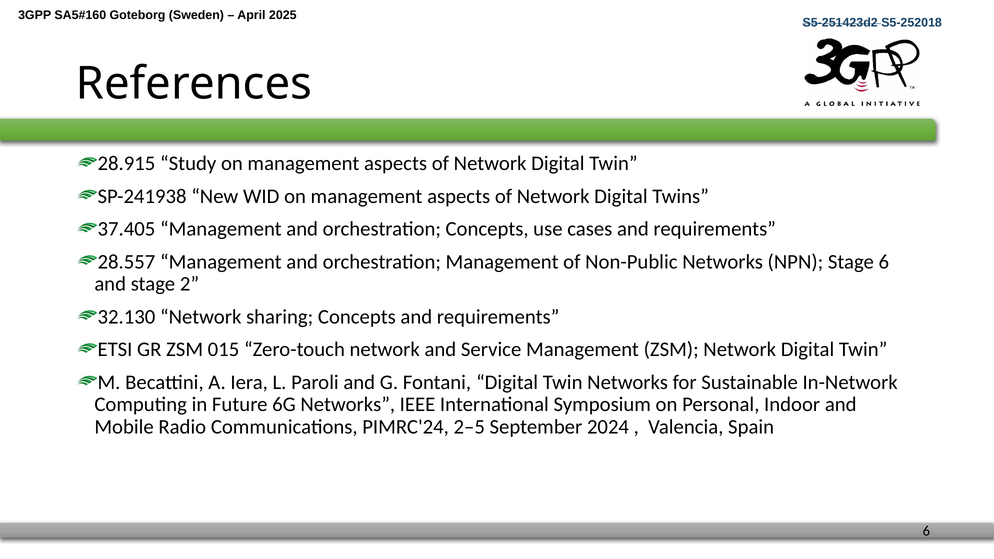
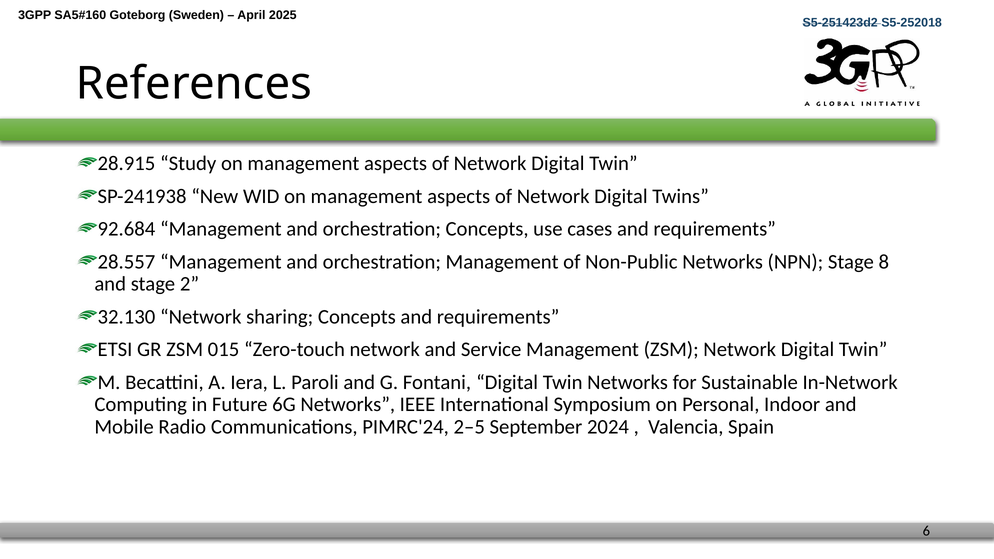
37.405: 37.405 -> 92.684
Stage 6: 6 -> 8
